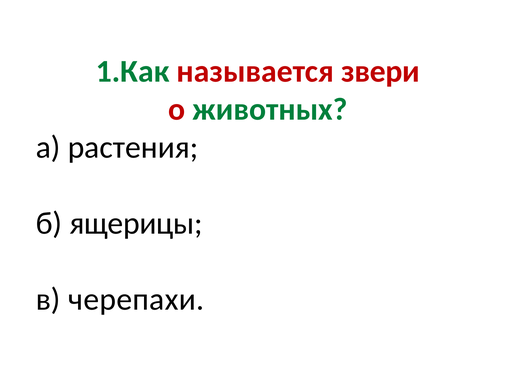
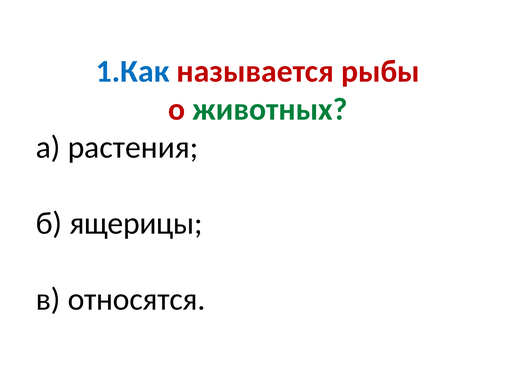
1.Как colour: green -> blue
звери: звери -> рыбы
черепахи: черепахи -> относятся
